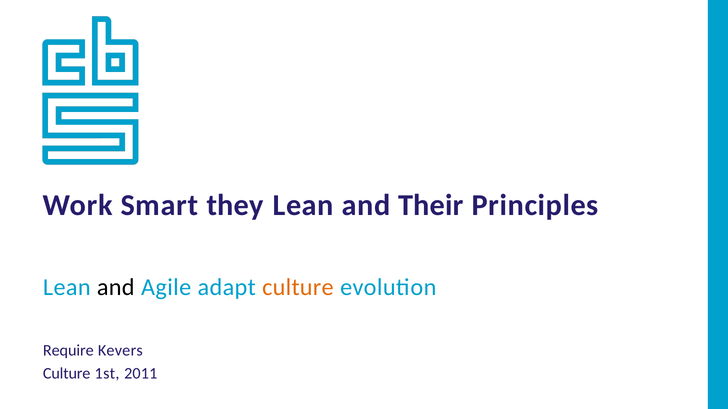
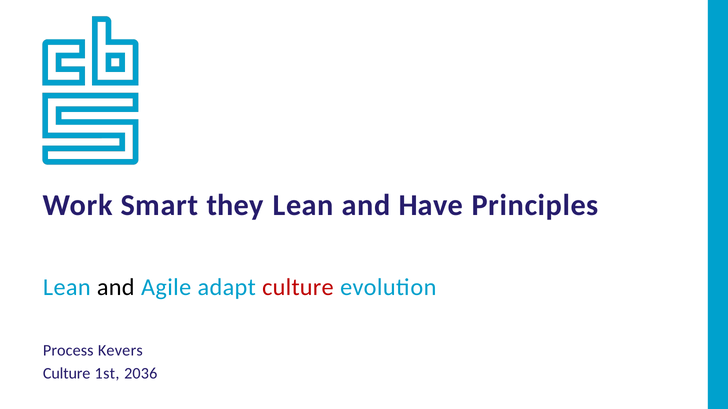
Their: Their -> Have
culture at (298, 288) colour: orange -> red
Require: Require -> Process
2011: 2011 -> 2036
